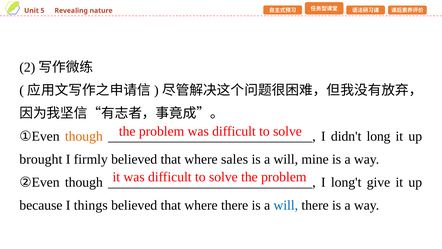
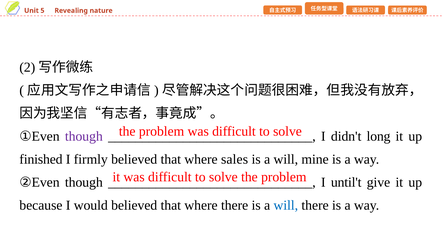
though at (84, 136) colour: orange -> purple
brought: brought -> finished
long't: long't -> until't
things: things -> would
